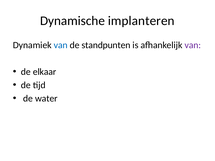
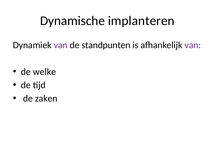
van at (61, 45) colour: blue -> purple
elkaar: elkaar -> welke
water: water -> zaken
